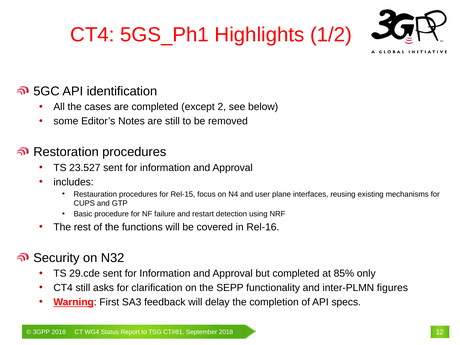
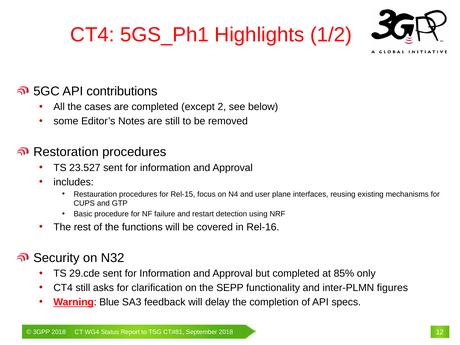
identification: identification -> contributions
First: First -> Blue
